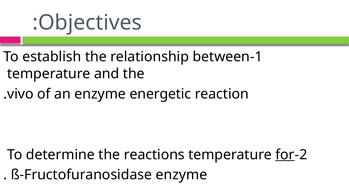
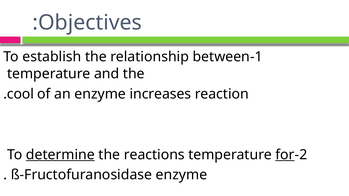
vivo: vivo -> cool
energetic: energetic -> increases
determine underline: none -> present
